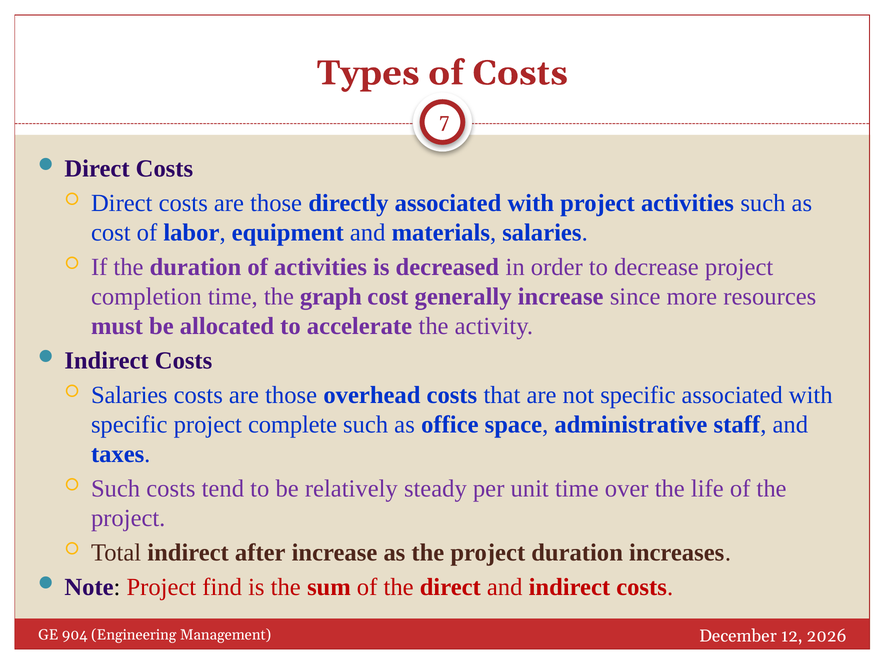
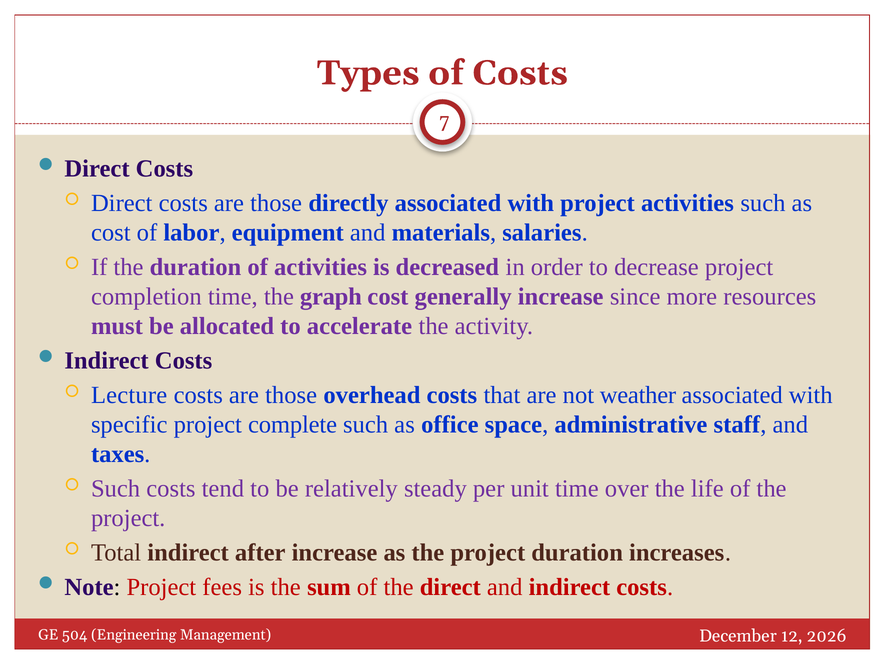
Salaries at (129, 395): Salaries -> Lecture
not specific: specific -> weather
find: find -> fees
904: 904 -> 504
